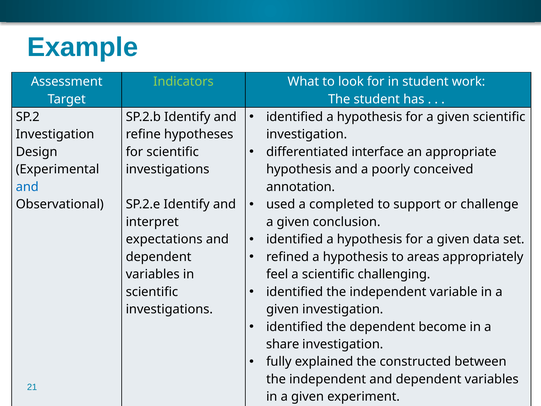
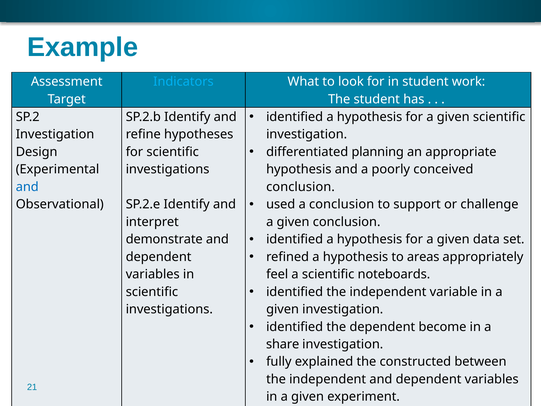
Indicators colour: light green -> light blue
interface: interface -> planning
annotation at (301, 187): annotation -> conclusion
a completed: completed -> conclusion
expectations: expectations -> demonstrate
challenging: challenging -> noteboards
